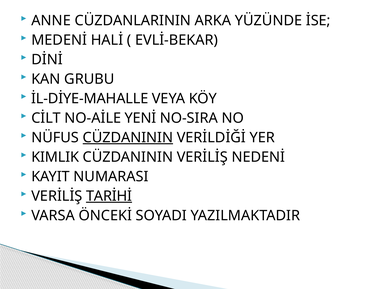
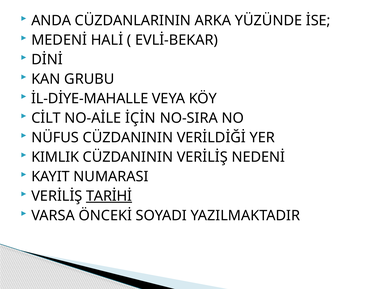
ANNE: ANNE -> ANDA
YENİ: YENİ -> İÇİN
CÜZDANININ at (128, 138) underline: present -> none
